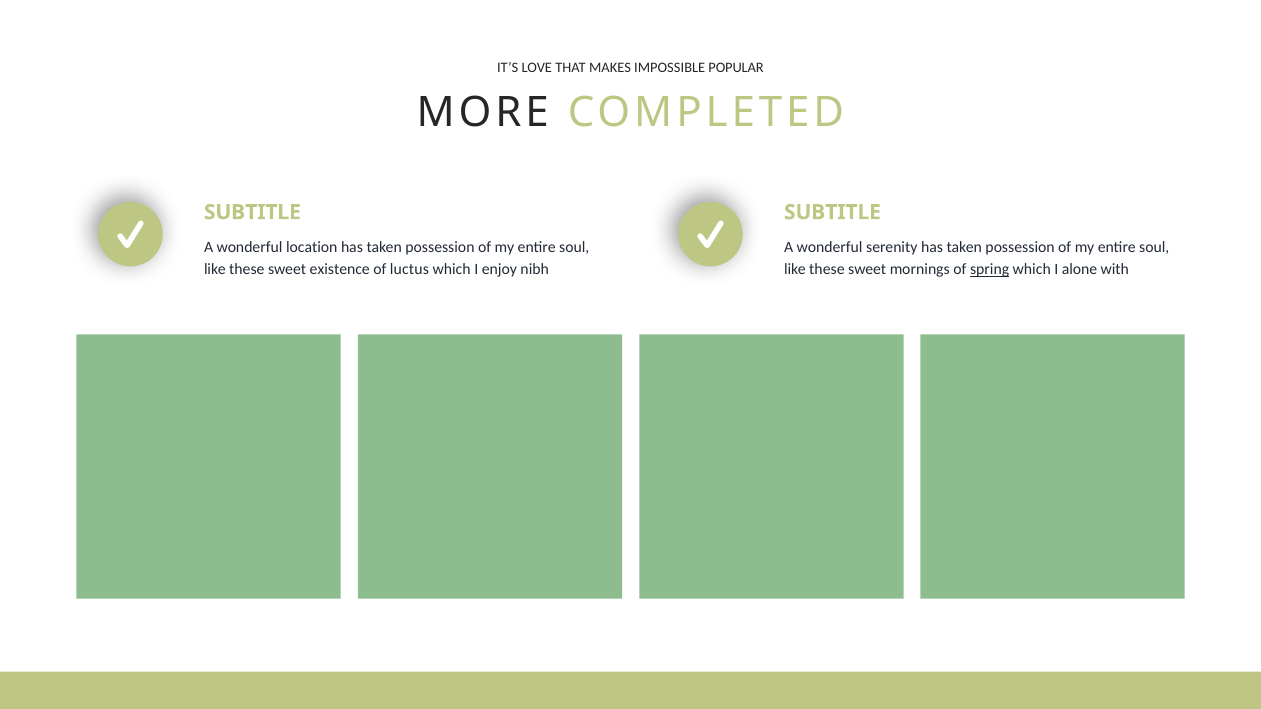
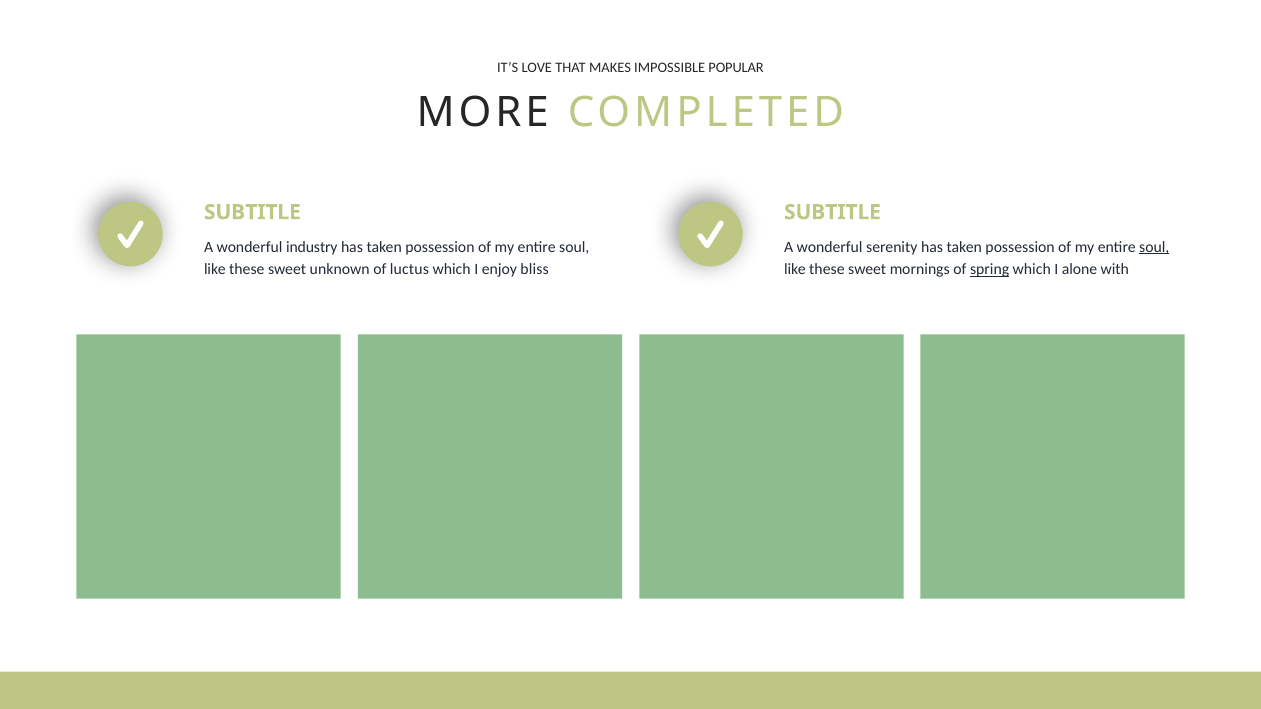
location: location -> industry
soul at (1154, 247) underline: none -> present
existence: existence -> unknown
nibh: nibh -> bliss
